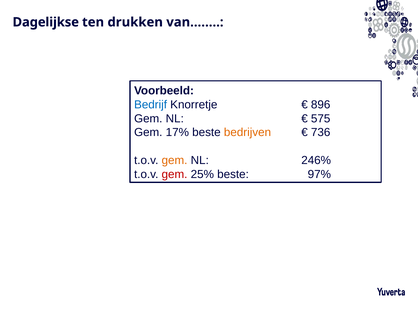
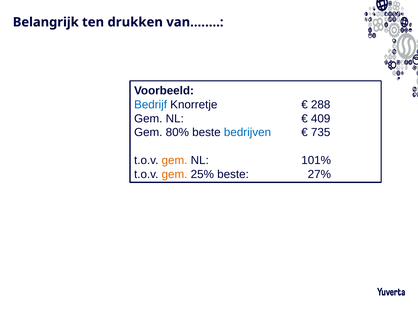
Dagelijkse: Dagelijkse -> Belangrijk
896: 896 -> 288
575: 575 -> 409
17%: 17% -> 80%
bedrijven colour: orange -> blue
736: 736 -> 735
246%: 246% -> 101%
gem at (175, 175) colour: red -> orange
97%: 97% -> 27%
